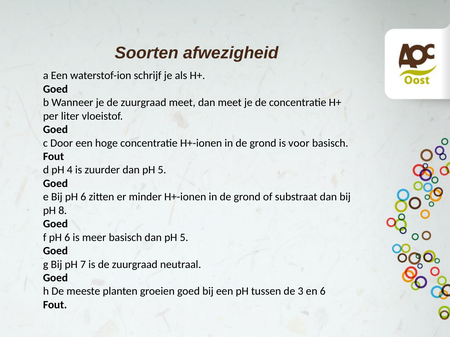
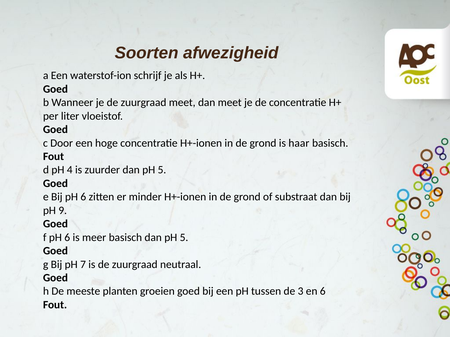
voor: voor -> haar
8: 8 -> 9
